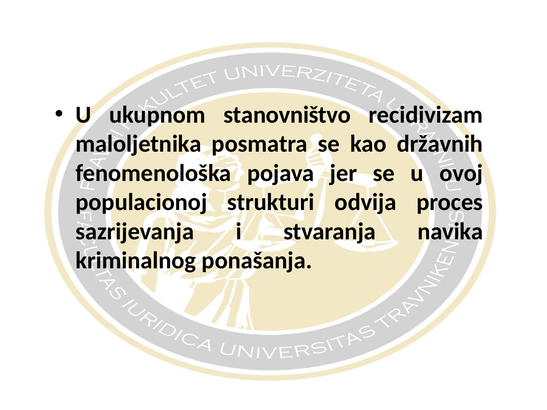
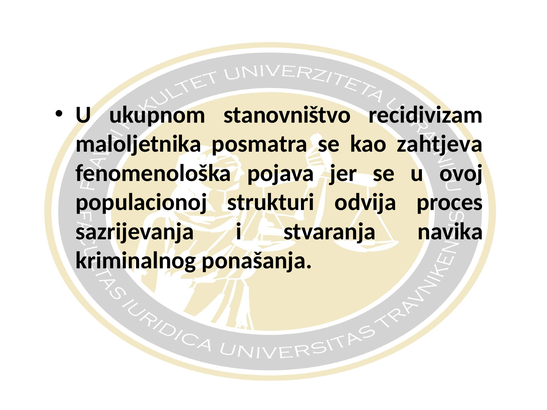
državnih: državnih -> zahtjeva
